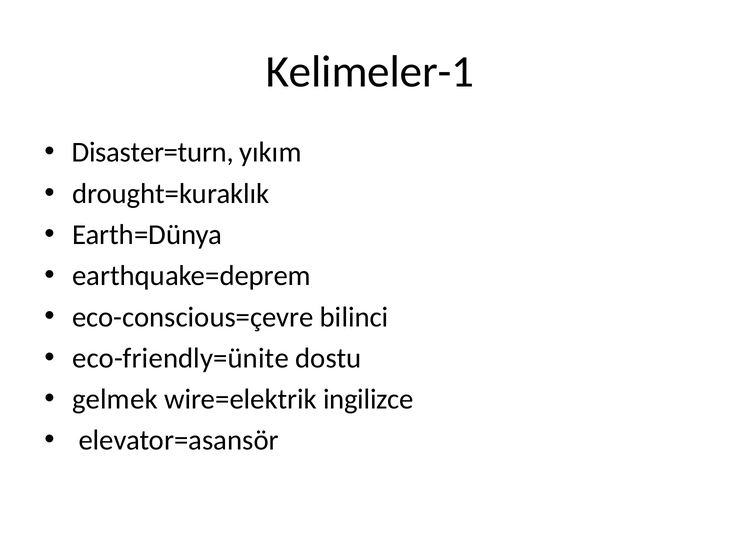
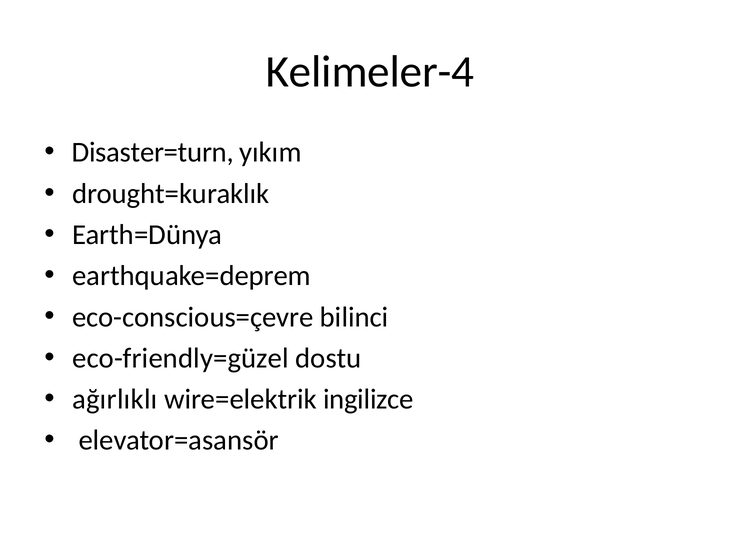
Kelimeler-1: Kelimeler-1 -> Kelimeler-4
eco-friendly=ünite: eco-friendly=ünite -> eco-friendly=güzel
gelmek: gelmek -> ağırlıklı
